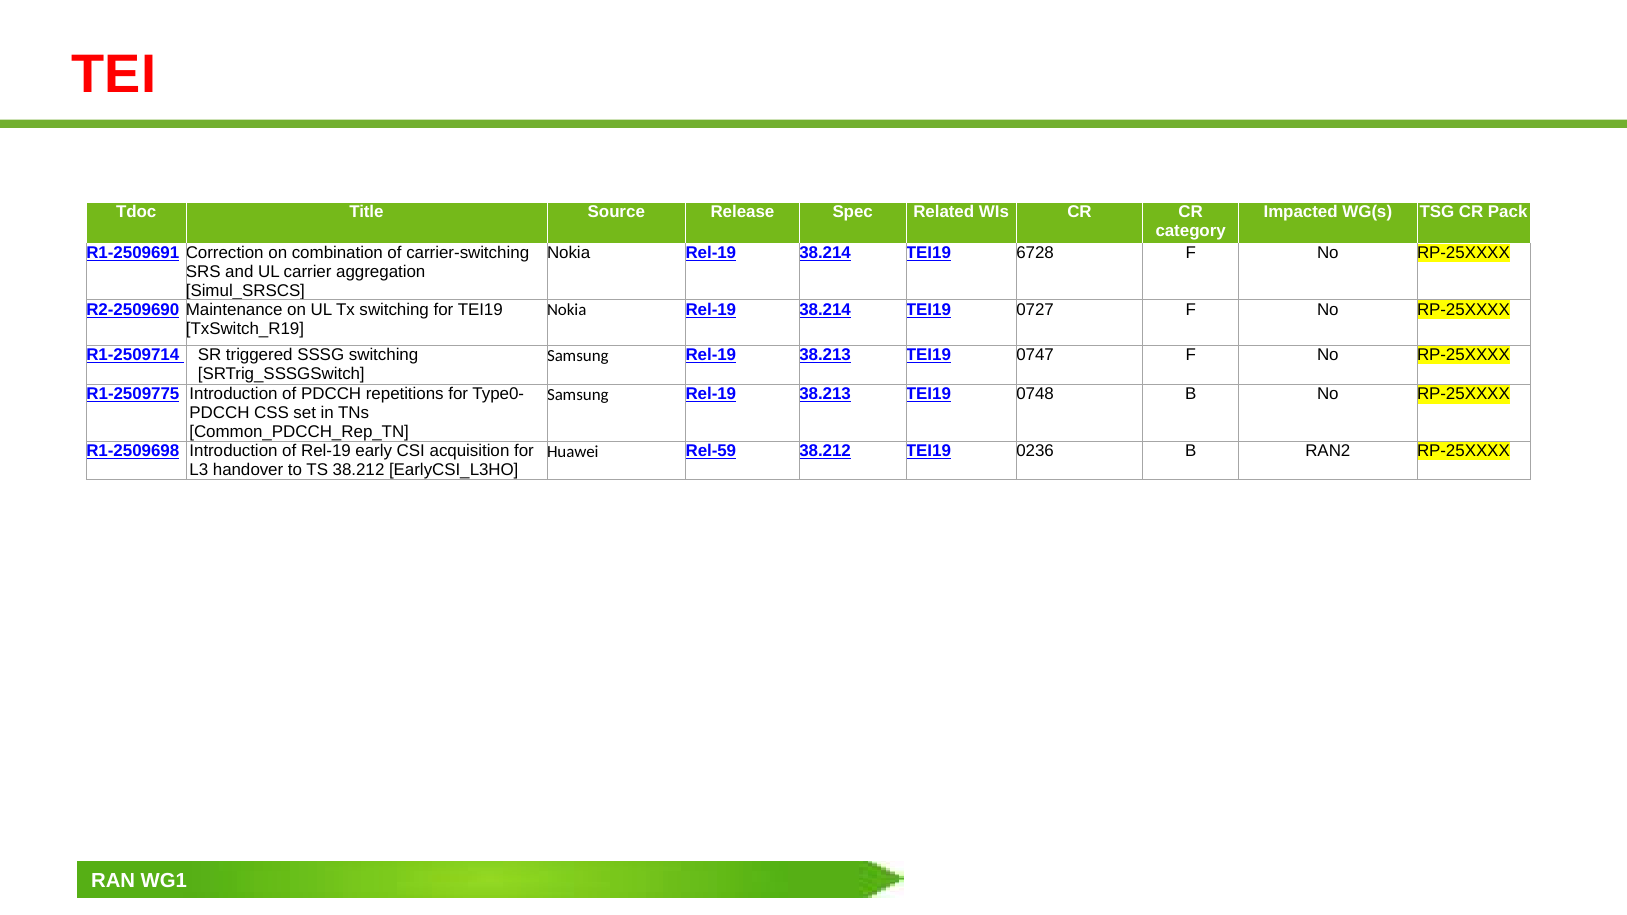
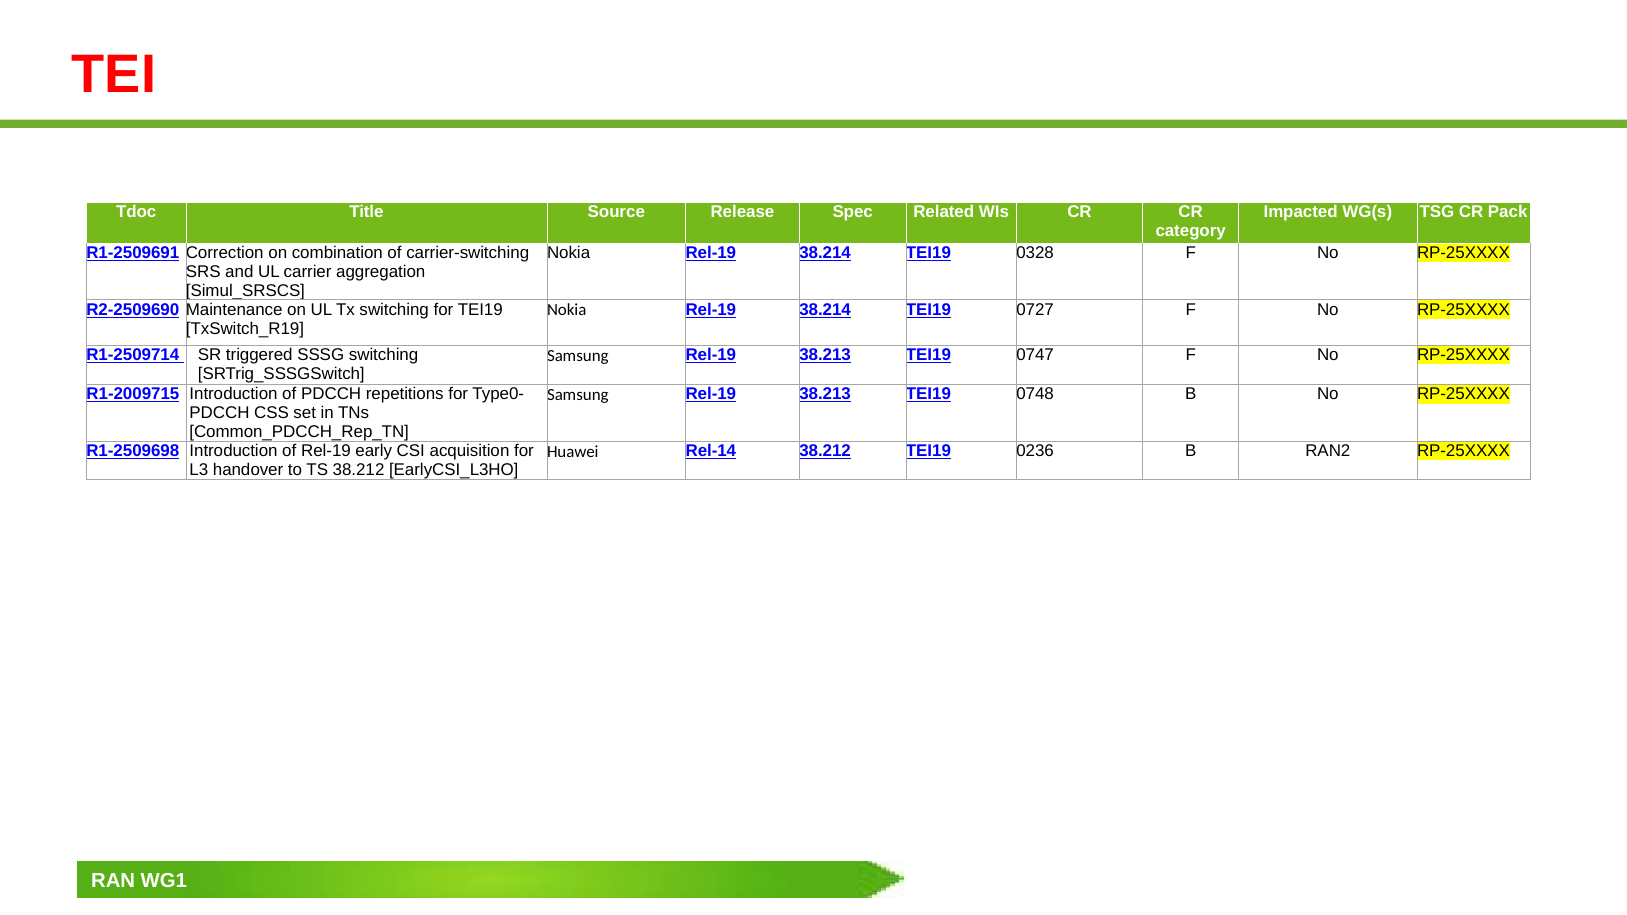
6728: 6728 -> 0328
R1-2509775: R1-2509775 -> R1-2009715
Rel-59: Rel-59 -> Rel-14
